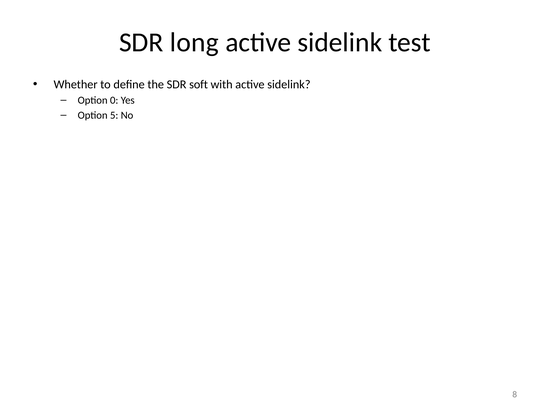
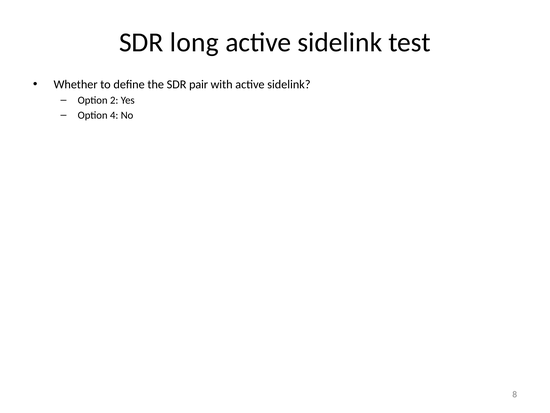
soft: soft -> pair
0: 0 -> 2
5: 5 -> 4
